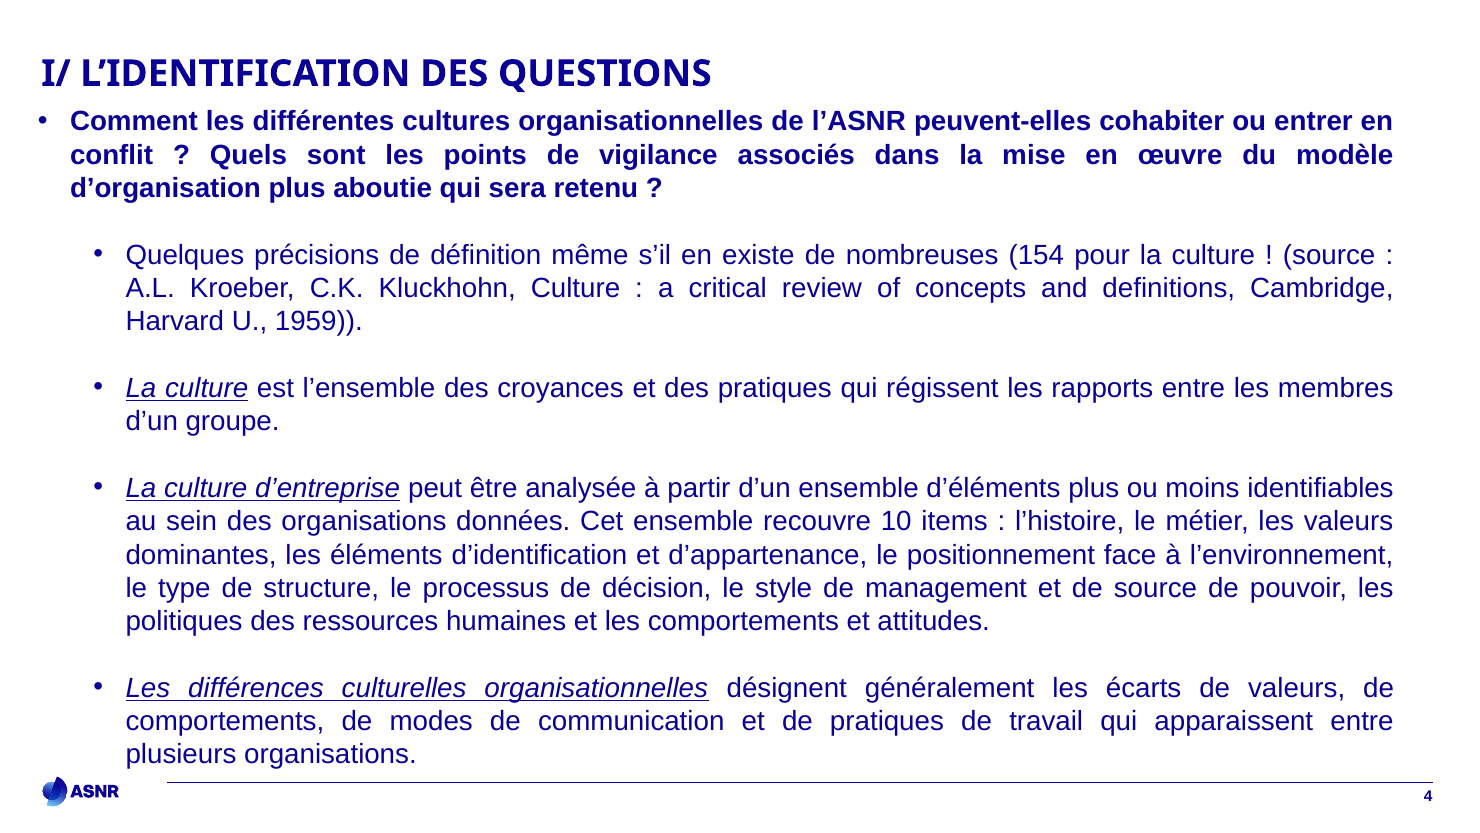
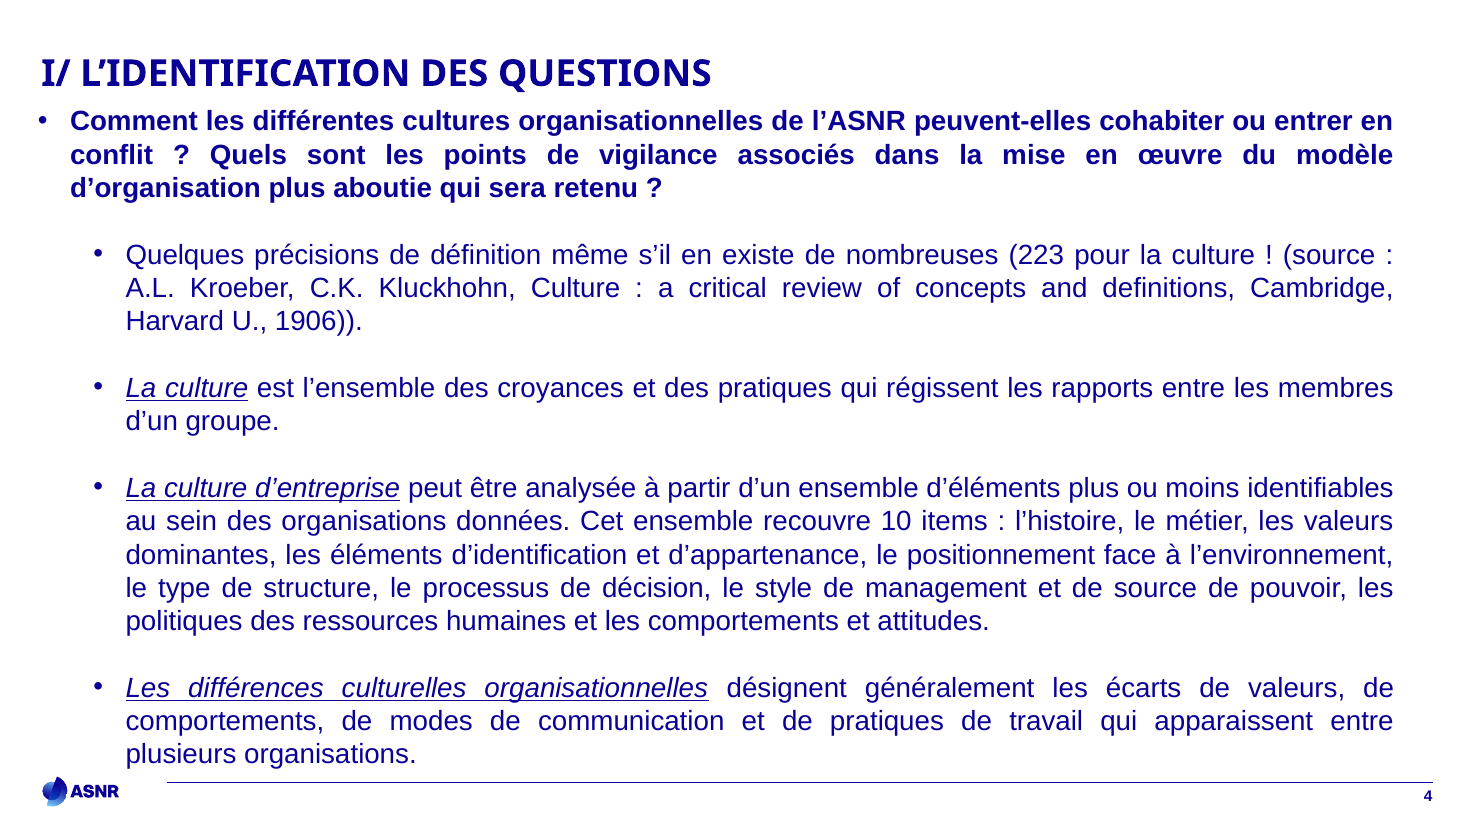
154: 154 -> 223
1959: 1959 -> 1906
